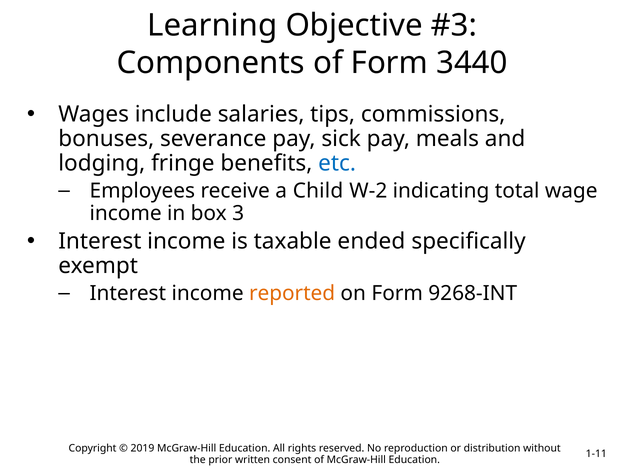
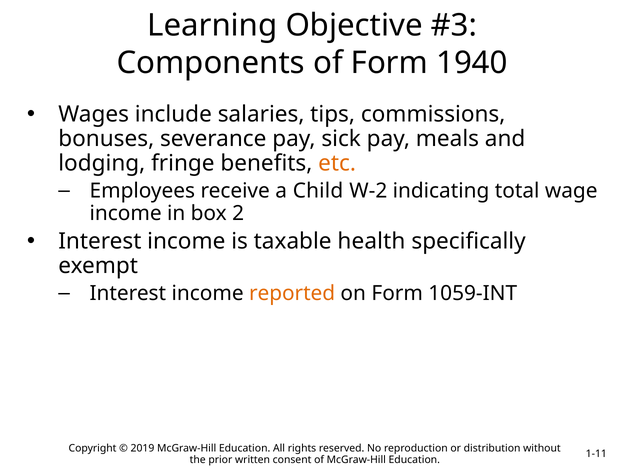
3440: 3440 -> 1940
etc colour: blue -> orange
3: 3 -> 2
ended: ended -> health
9268-INT: 9268-INT -> 1059-INT
